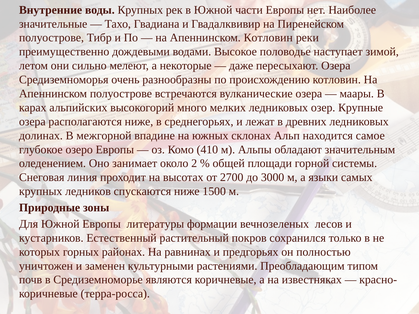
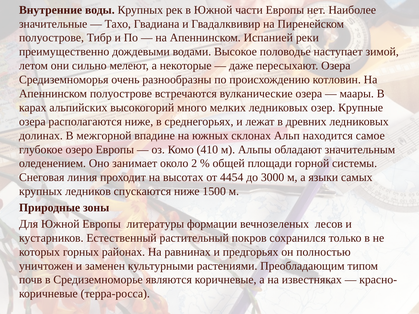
Апеннинском Котловин: Котловин -> Испанией
2700: 2700 -> 4454
